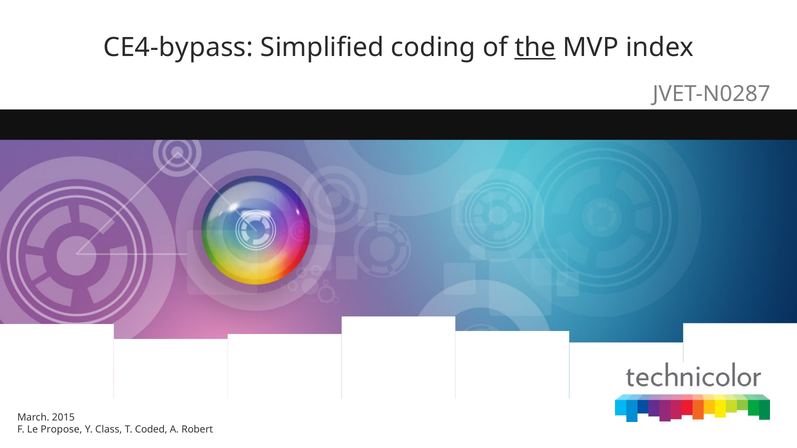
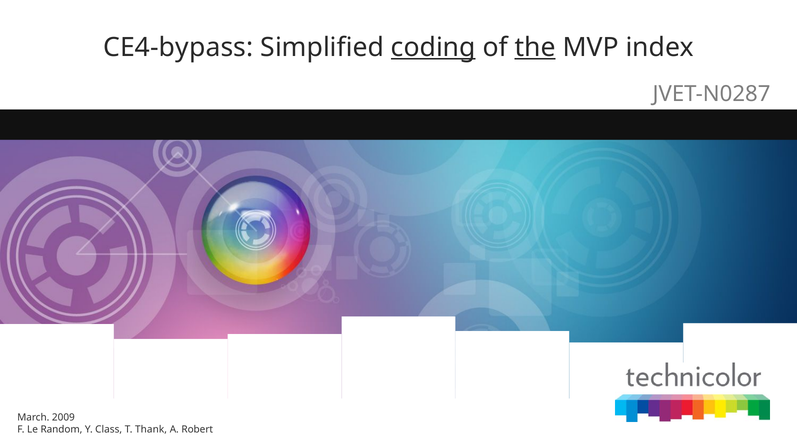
coding underline: none -> present
2015: 2015 -> 2009
Propose: Propose -> Random
Coded: Coded -> Thank
